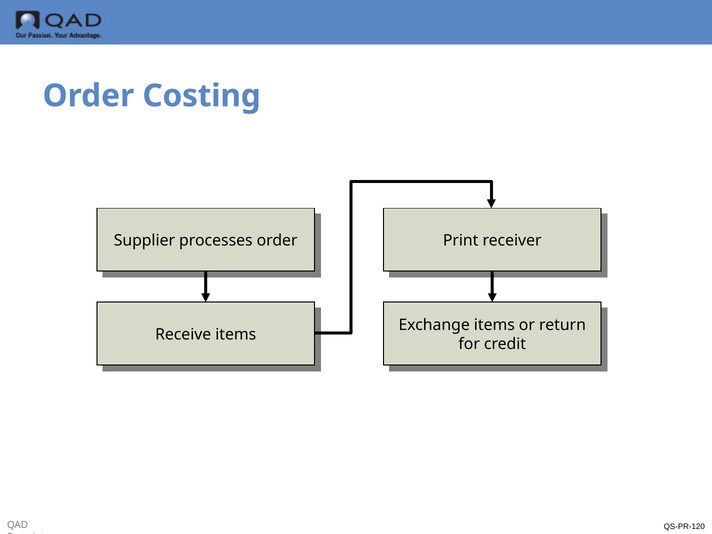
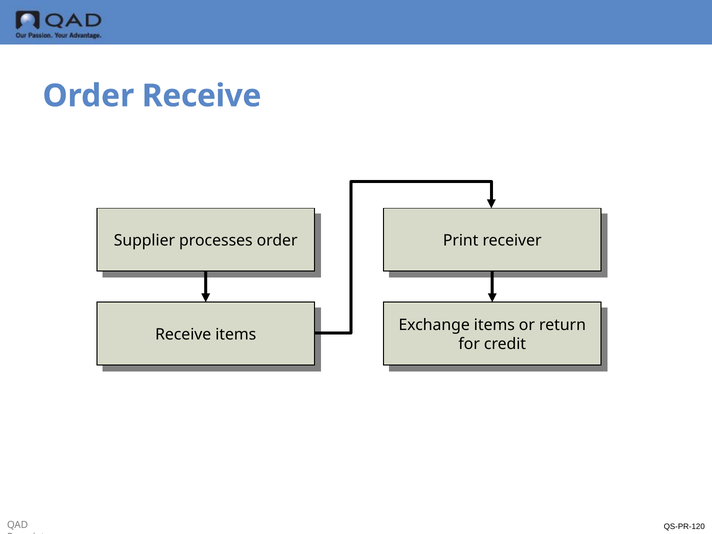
Costing at (202, 96): Costing -> Receive
